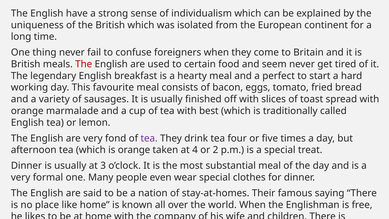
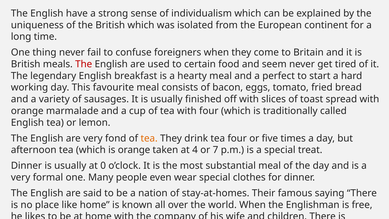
with best: best -> four
tea at (149, 138) colour: purple -> orange
2: 2 -> 7
3: 3 -> 0
